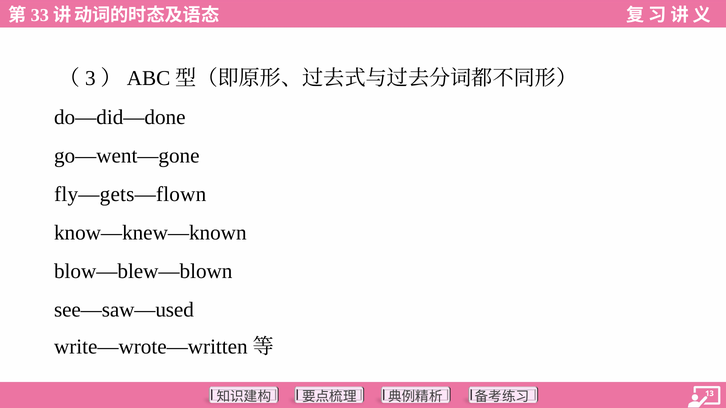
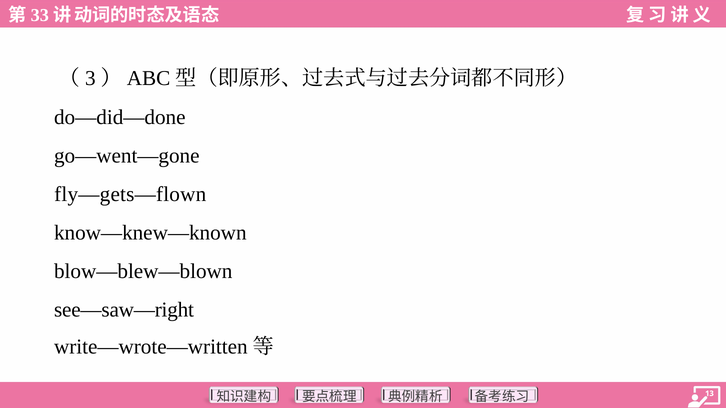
see—saw—used: see—saw—used -> see—saw—right
